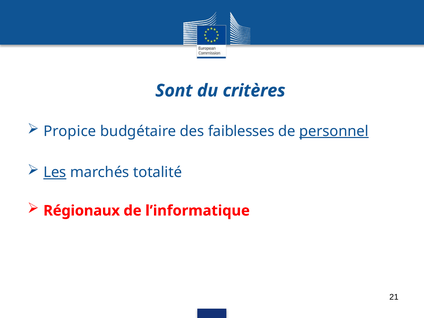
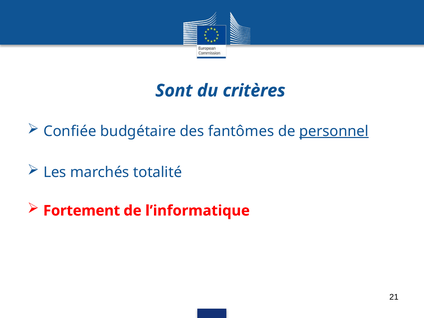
Propice: Propice -> Confiée
faiblesses: faiblesses -> fantômes
Les underline: present -> none
Régionaux: Régionaux -> Fortement
